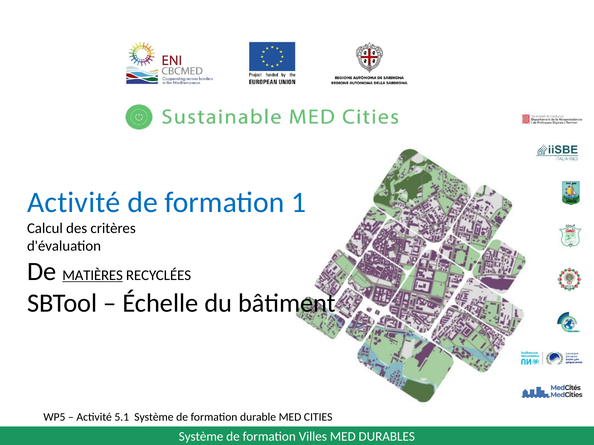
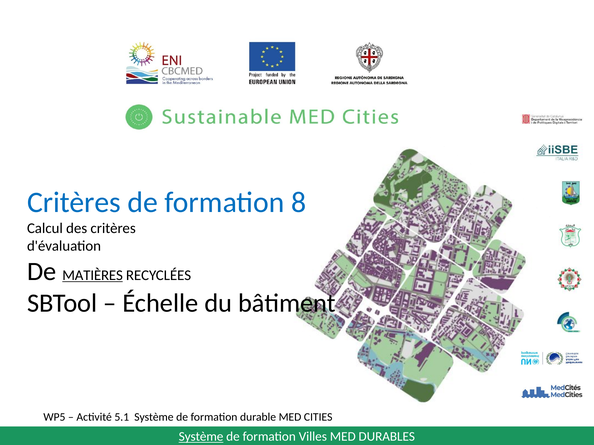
Activité at (74, 203): Activité -> Critères
1: 1 -> 8
Système at (201, 437) underline: none -> present
